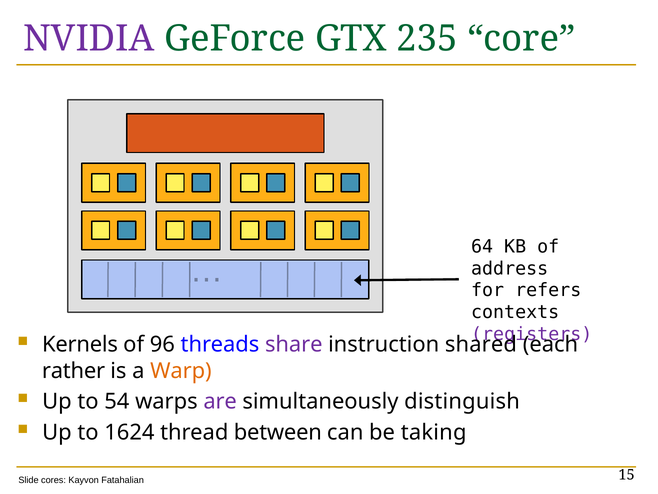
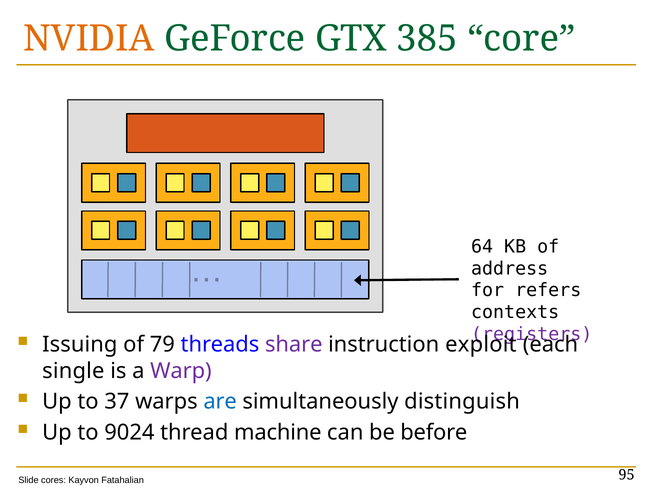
NVIDIA colour: purple -> orange
235: 235 -> 385
Kernels: Kernels -> Issuing
96: 96 -> 79
shared: shared -> exploit
rather: rather -> single
Warp colour: orange -> purple
54: 54 -> 37
are colour: purple -> blue
1624: 1624 -> 9024
between: between -> machine
taking: taking -> before
15: 15 -> 95
